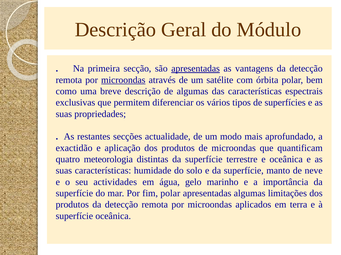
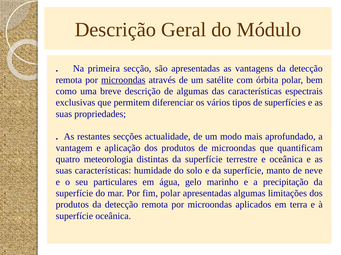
apresentadas at (196, 69) underline: present -> none
exactidão: exactidão -> vantagem
actividades: actividades -> particulares
importância: importância -> precipitação
